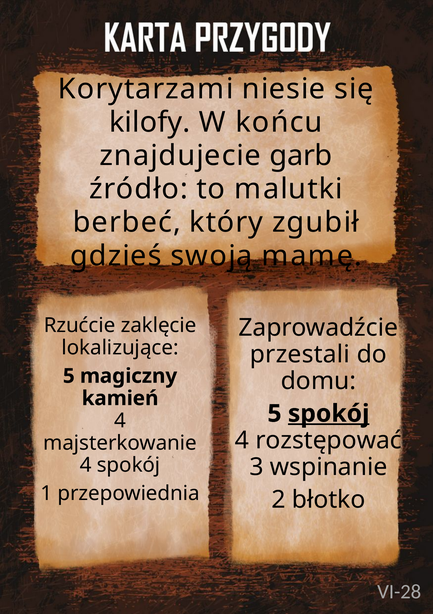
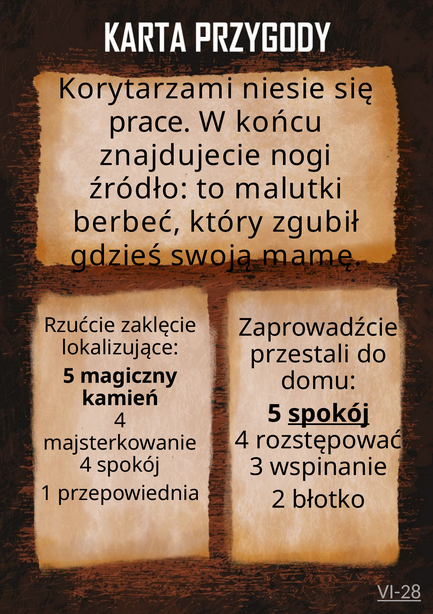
kilofy: kilofy -> prace
garb: garb -> nogi
VI-28 underline: none -> present
